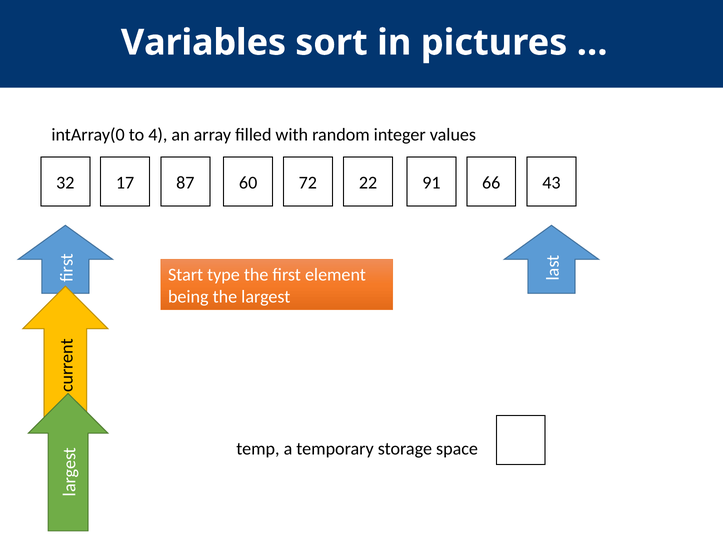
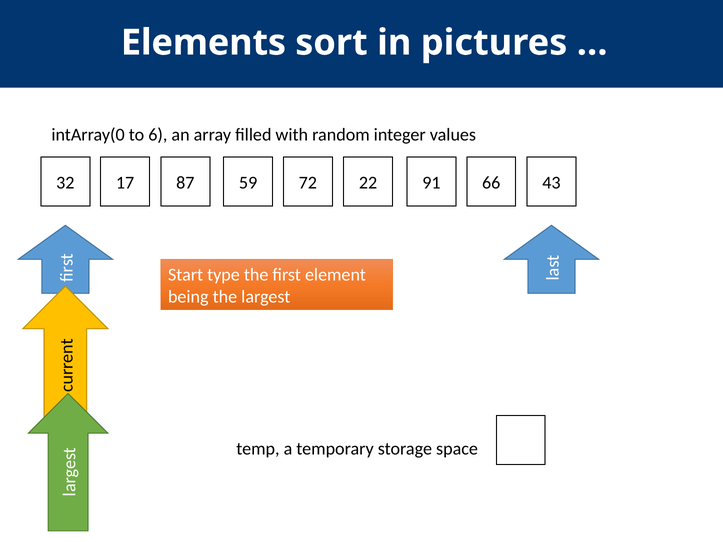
Variables: Variables -> Elements
4: 4 -> 6
60: 60 -> 59
